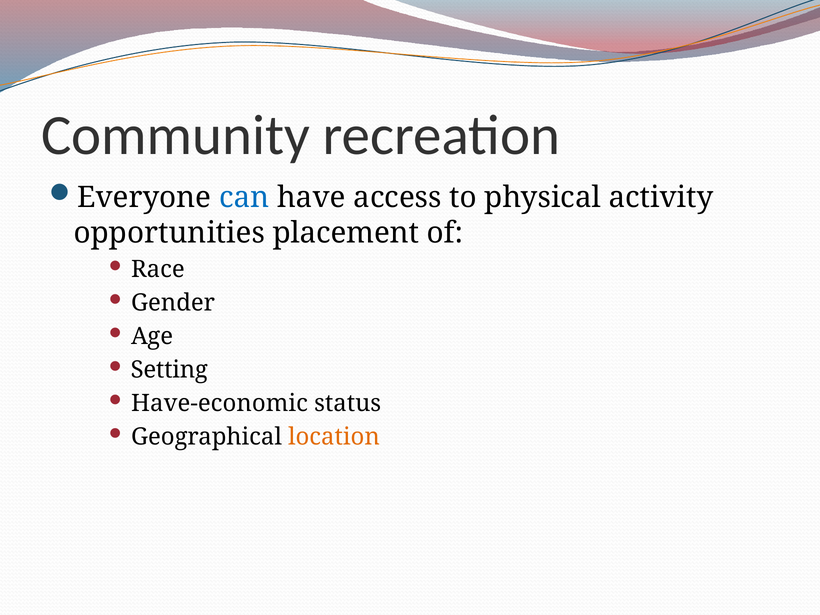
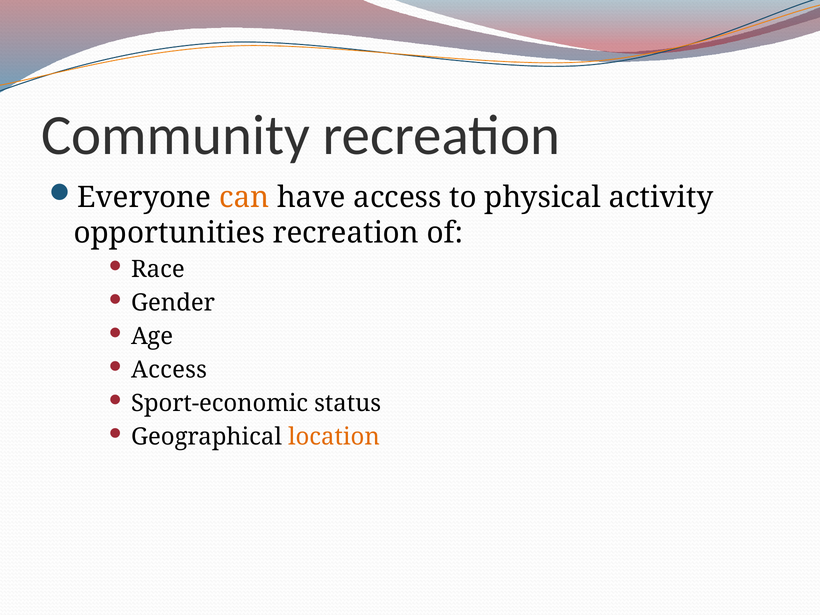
can colour: blue -> orange
opportunities placement: placement -> recreation
Setting at (169, 370): Setting -> Access
Have-economic: Have-economic -> Sport-economic
